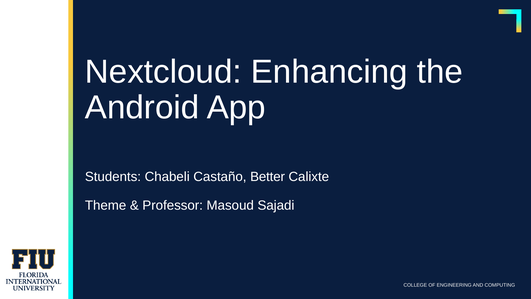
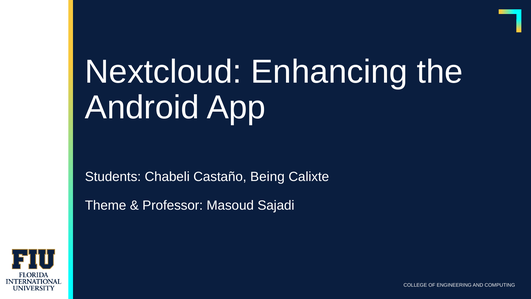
Better: Better -> Being
